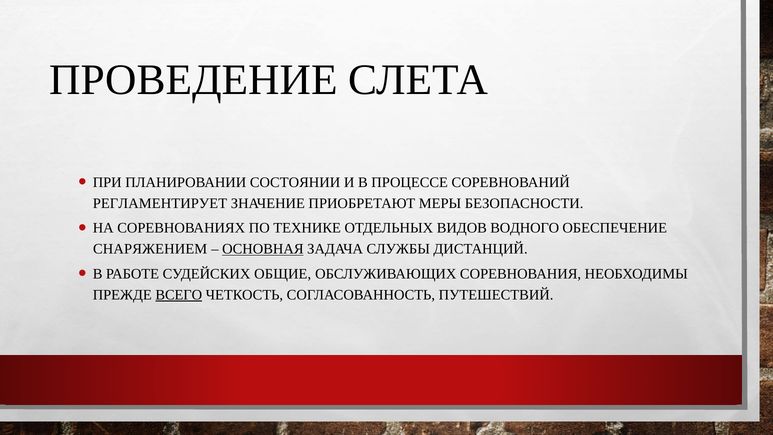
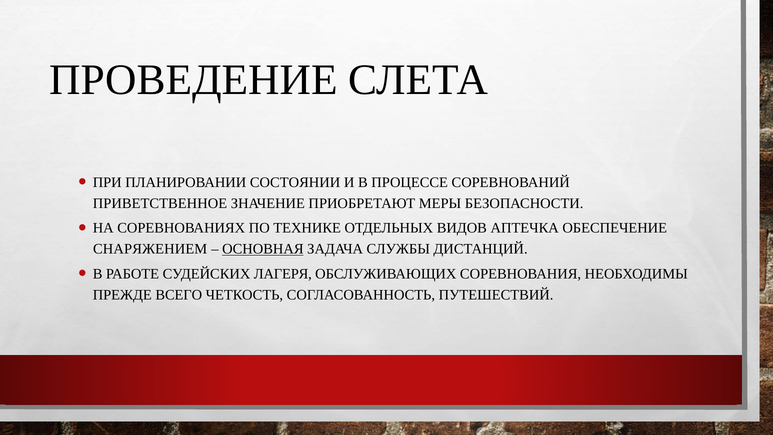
РЕГЛАМЕНТИРУЕТ: РЕГЛАМЕНТИРУЕТ -> ПРИВЕТСТВЕННОЕ
ВОДНОГО: ВОДНОГО -> АПТЕЧКА
ОБЩИЕ: ОБЩИЕ -> ЛАГЕРЯ
ВСЕГО underline: present -> none
